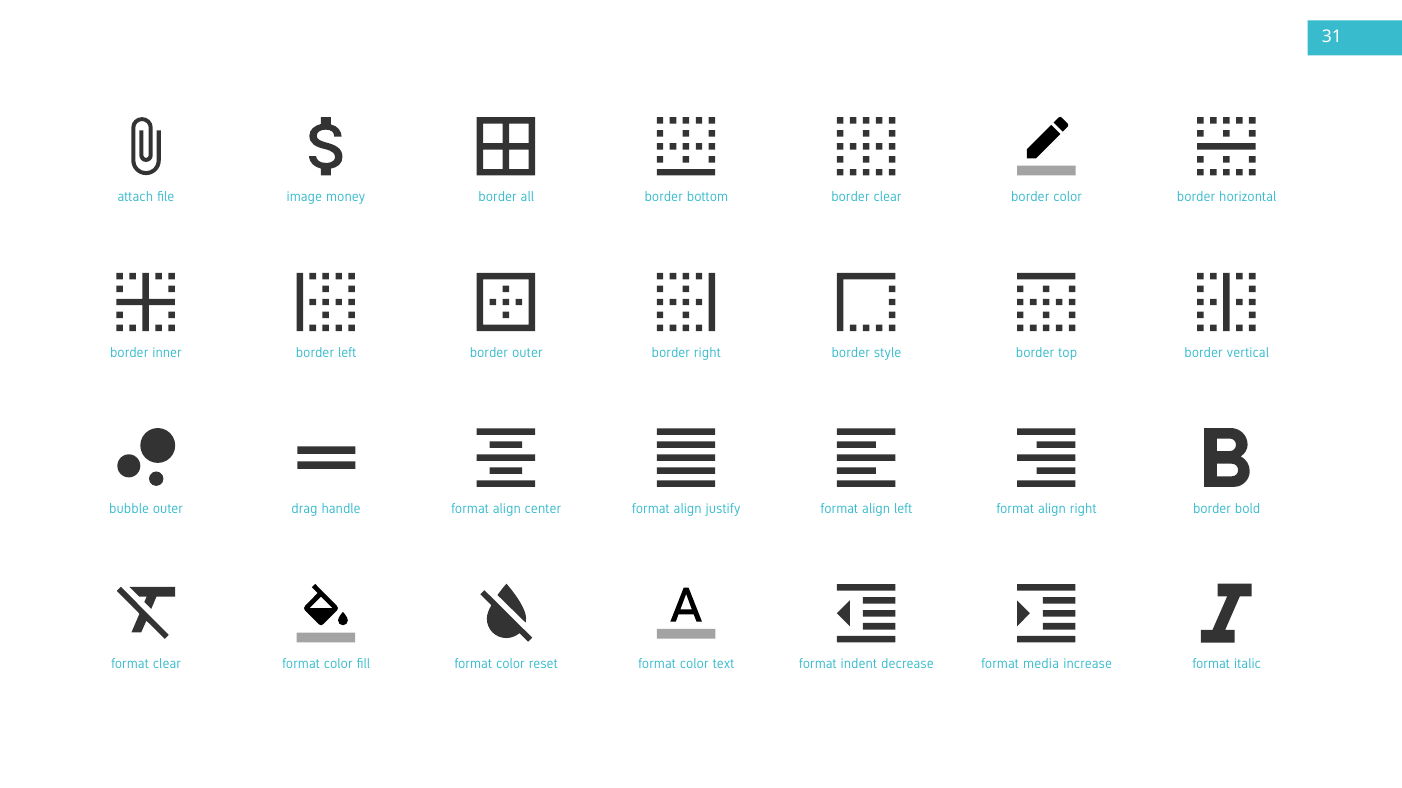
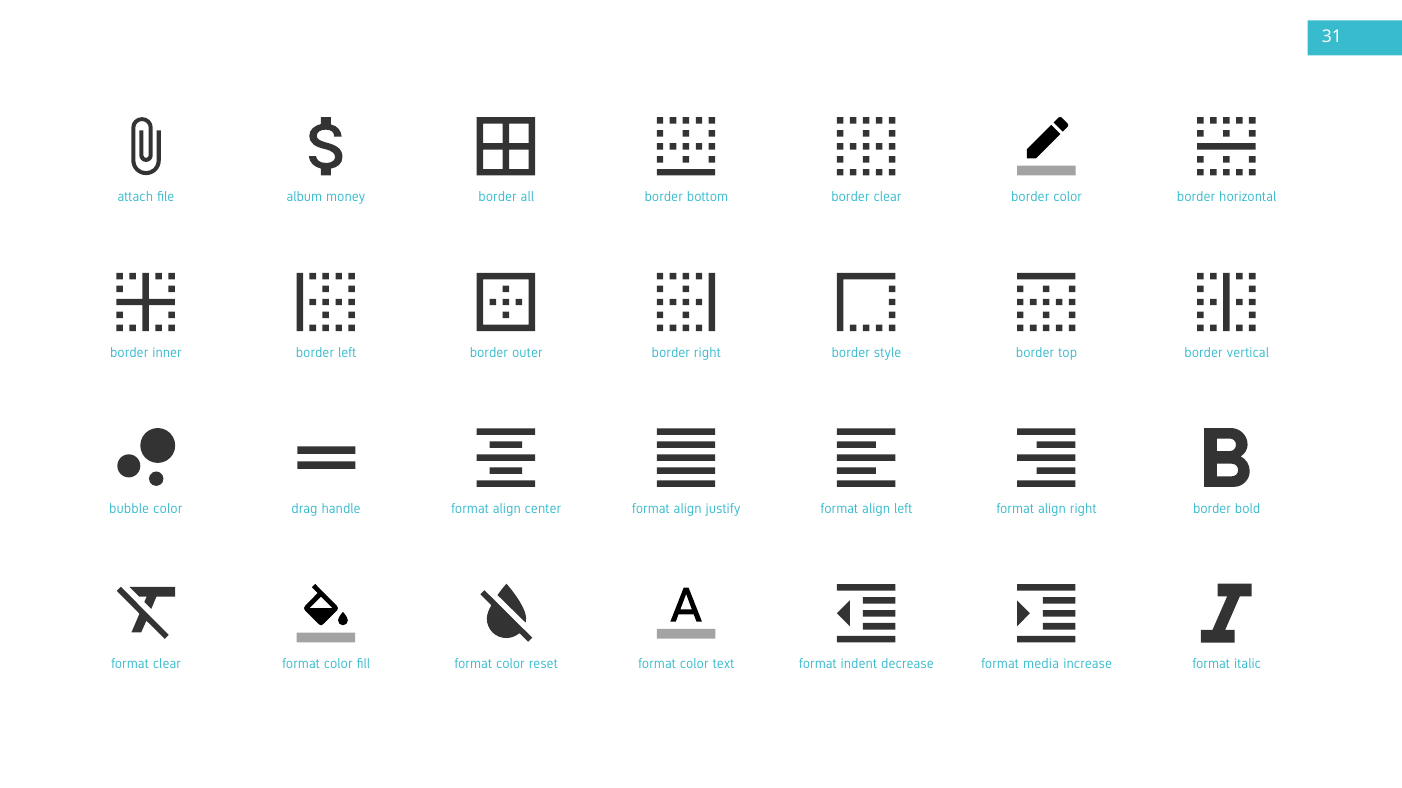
image: image -> album
bubble outer: outer -> color
